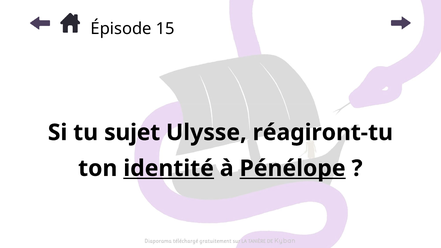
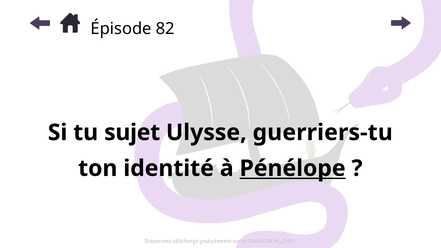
15: 15 -> 82
réagiront-tu: réagiront-tu -> guerriers-tu
identité underline: present -> none
